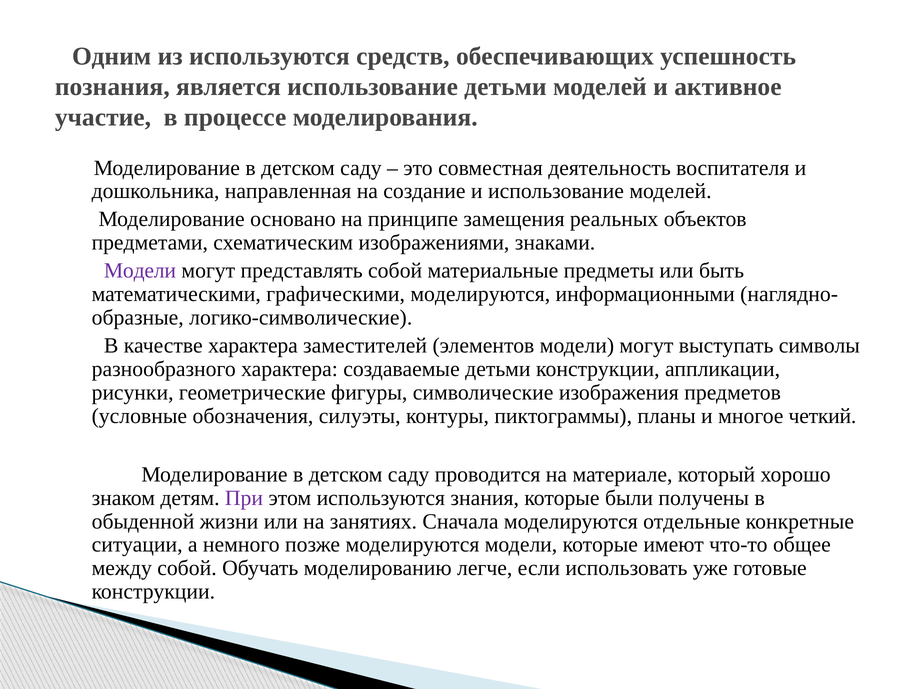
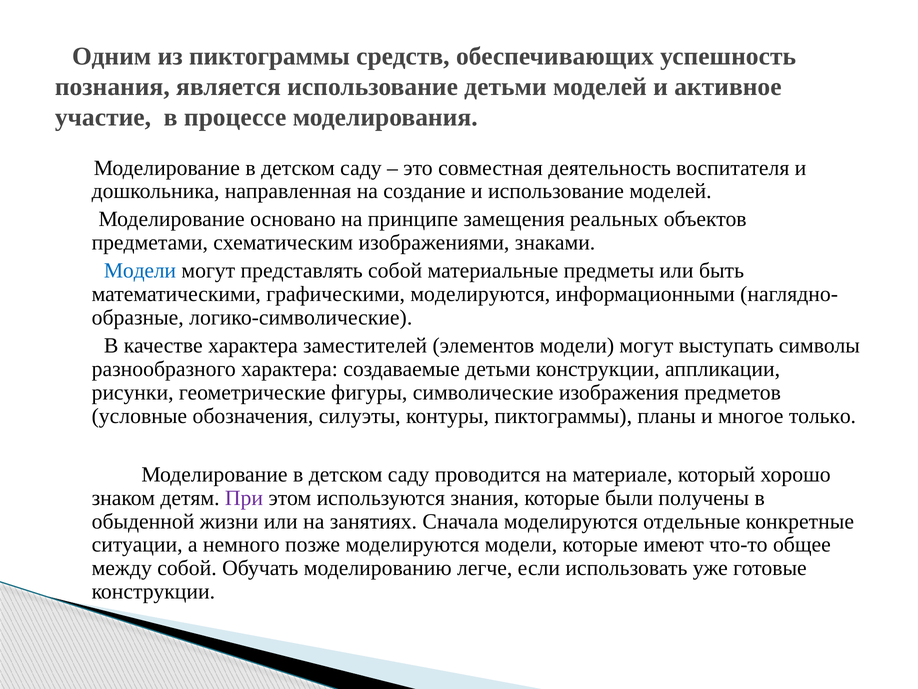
из используются: используются -> пиктограммы
Модели at (140, 271) colour: purple -> blue
четкий: четкий -> только
